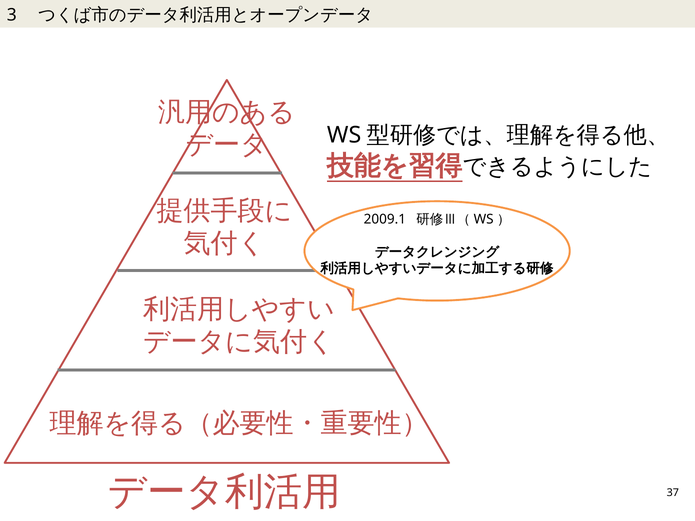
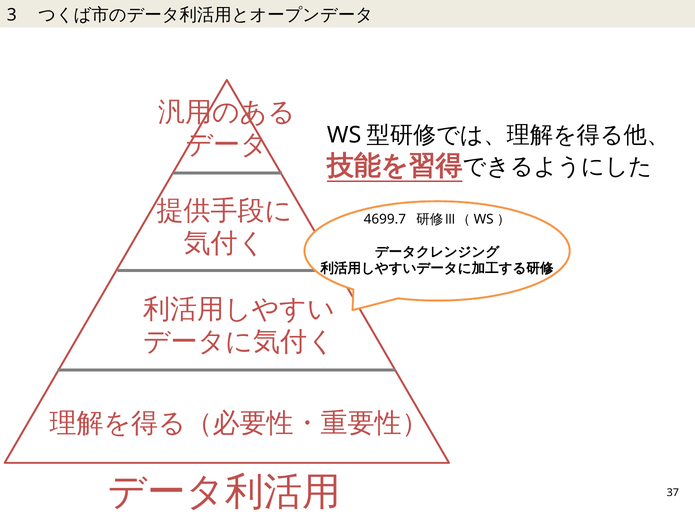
2009.1: 2009.1 -> 4699.7
